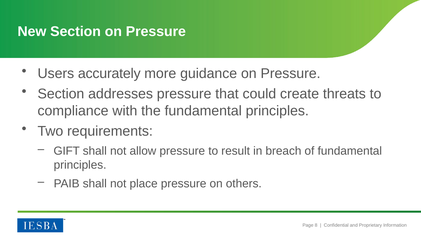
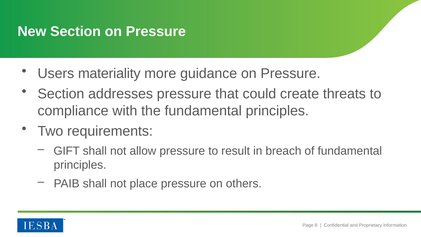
accurately: accurately -> materiality
